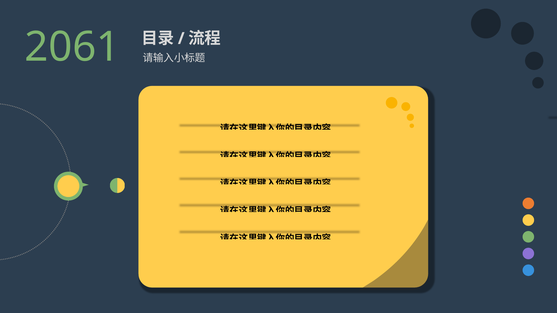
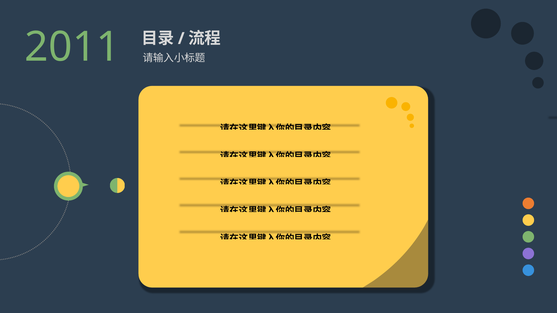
2061: 2061 -> 2011
